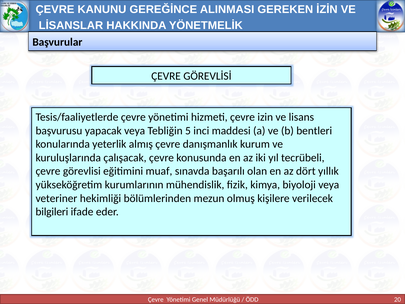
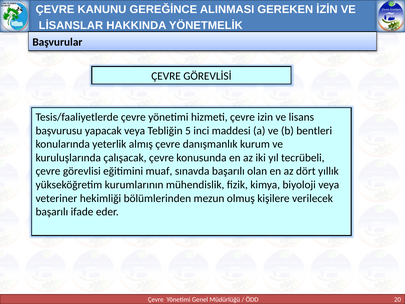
bilgileri at (52, 212): bilgileri -> başarılı
